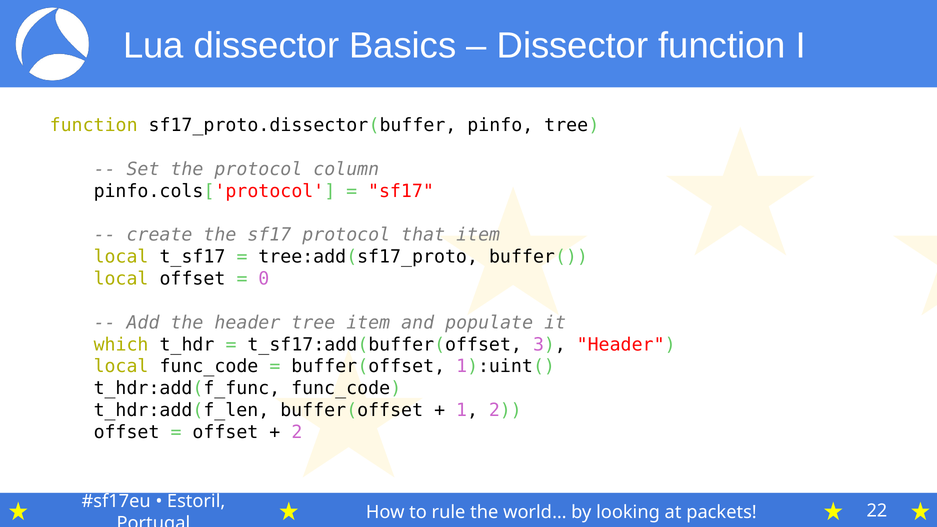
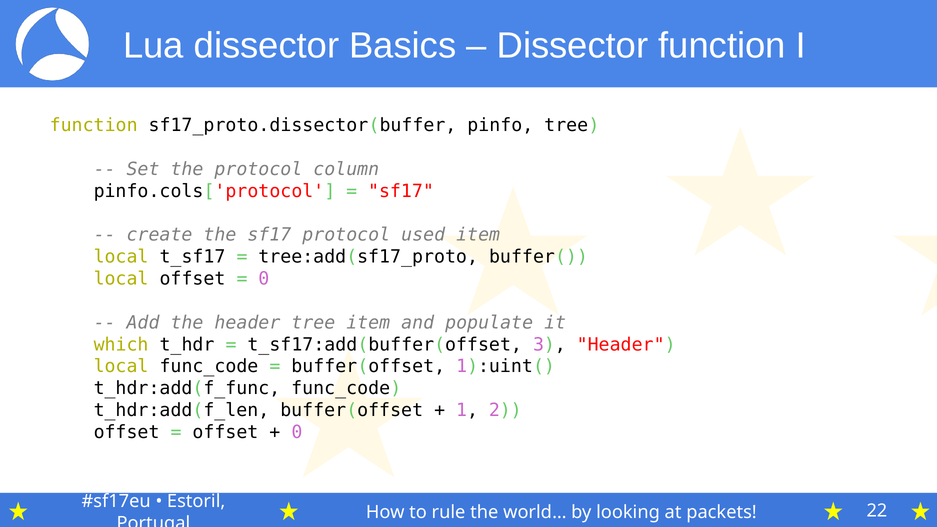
that: that -> used
2 at (297, 432): 2 -> 0
